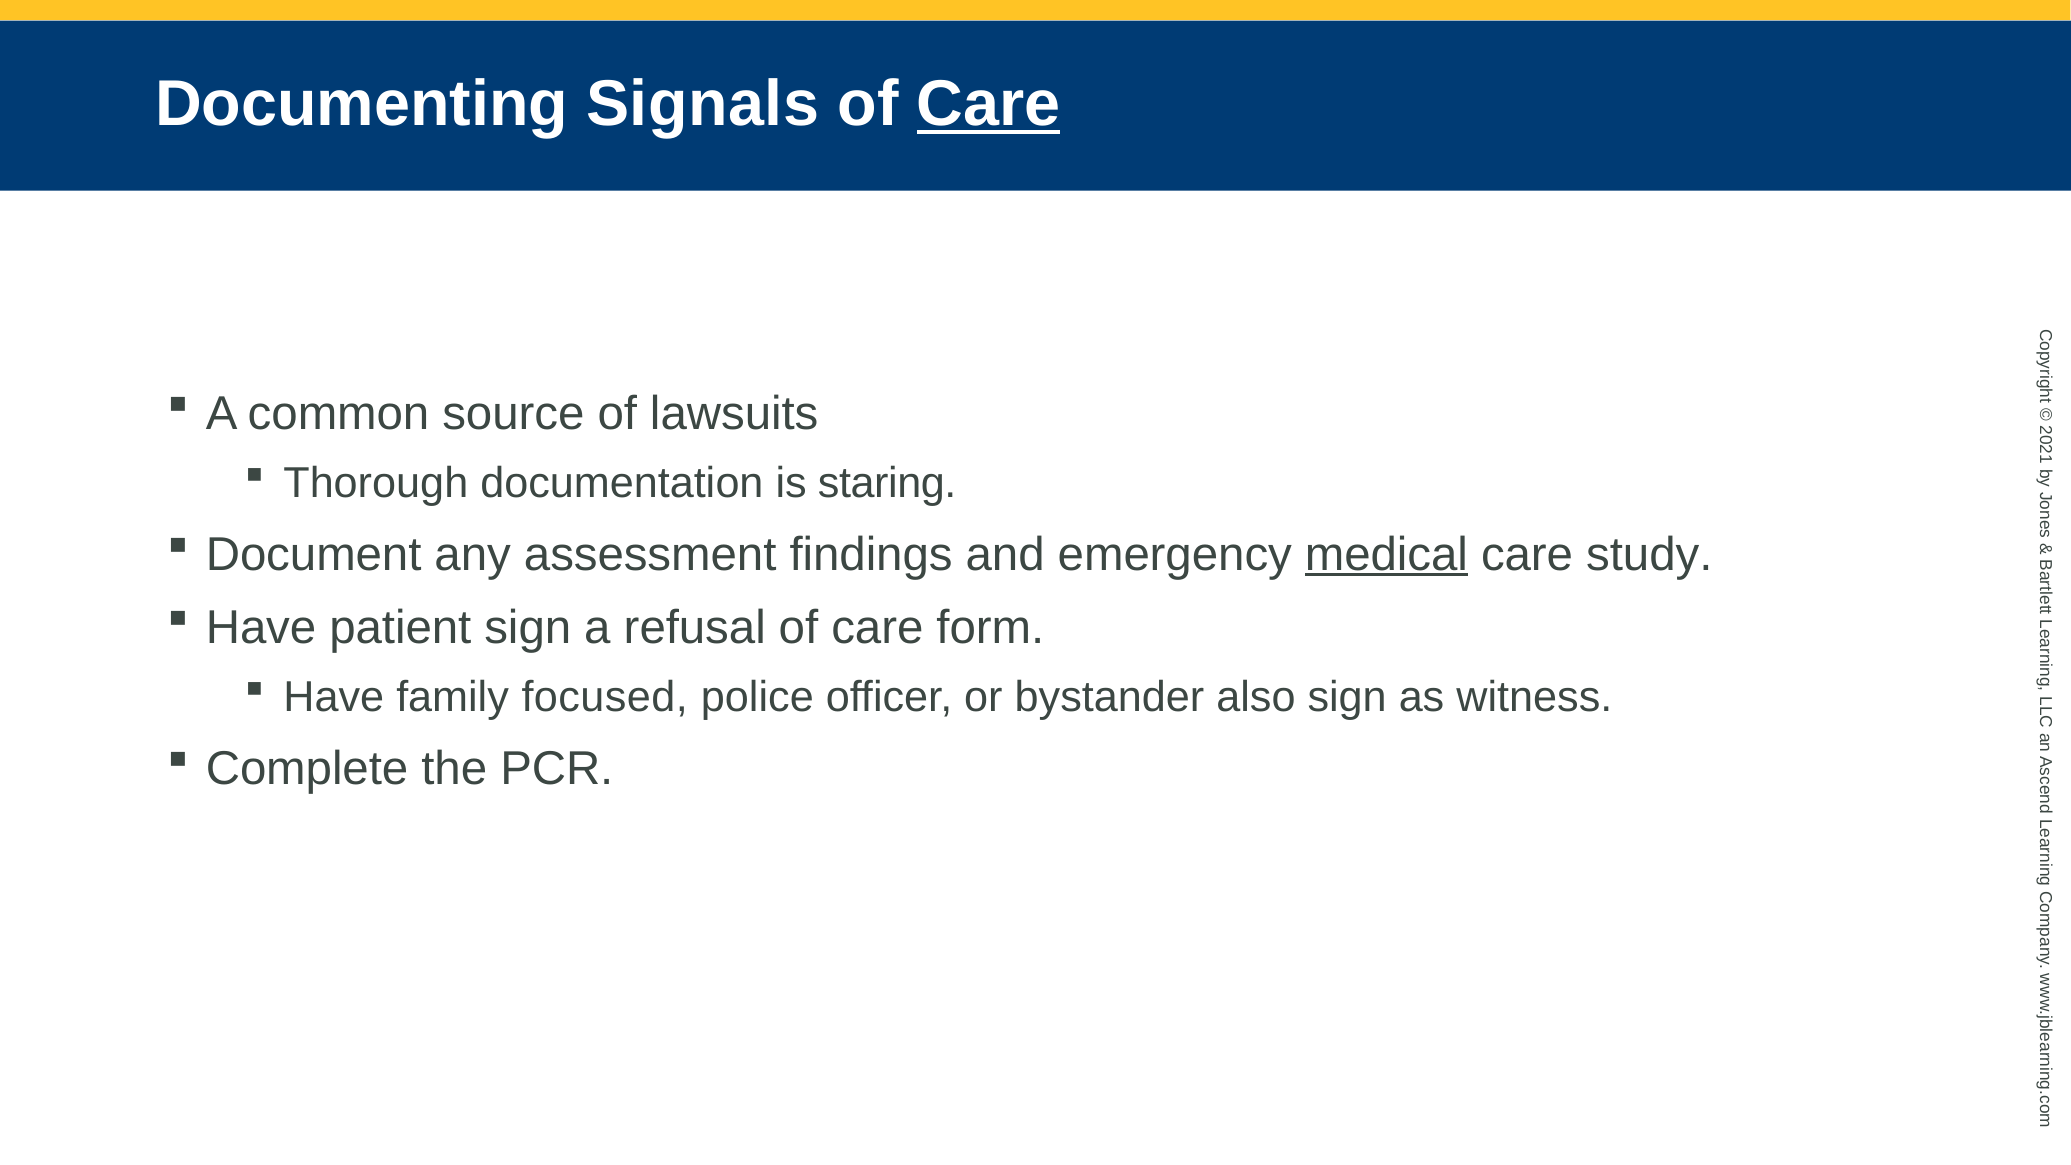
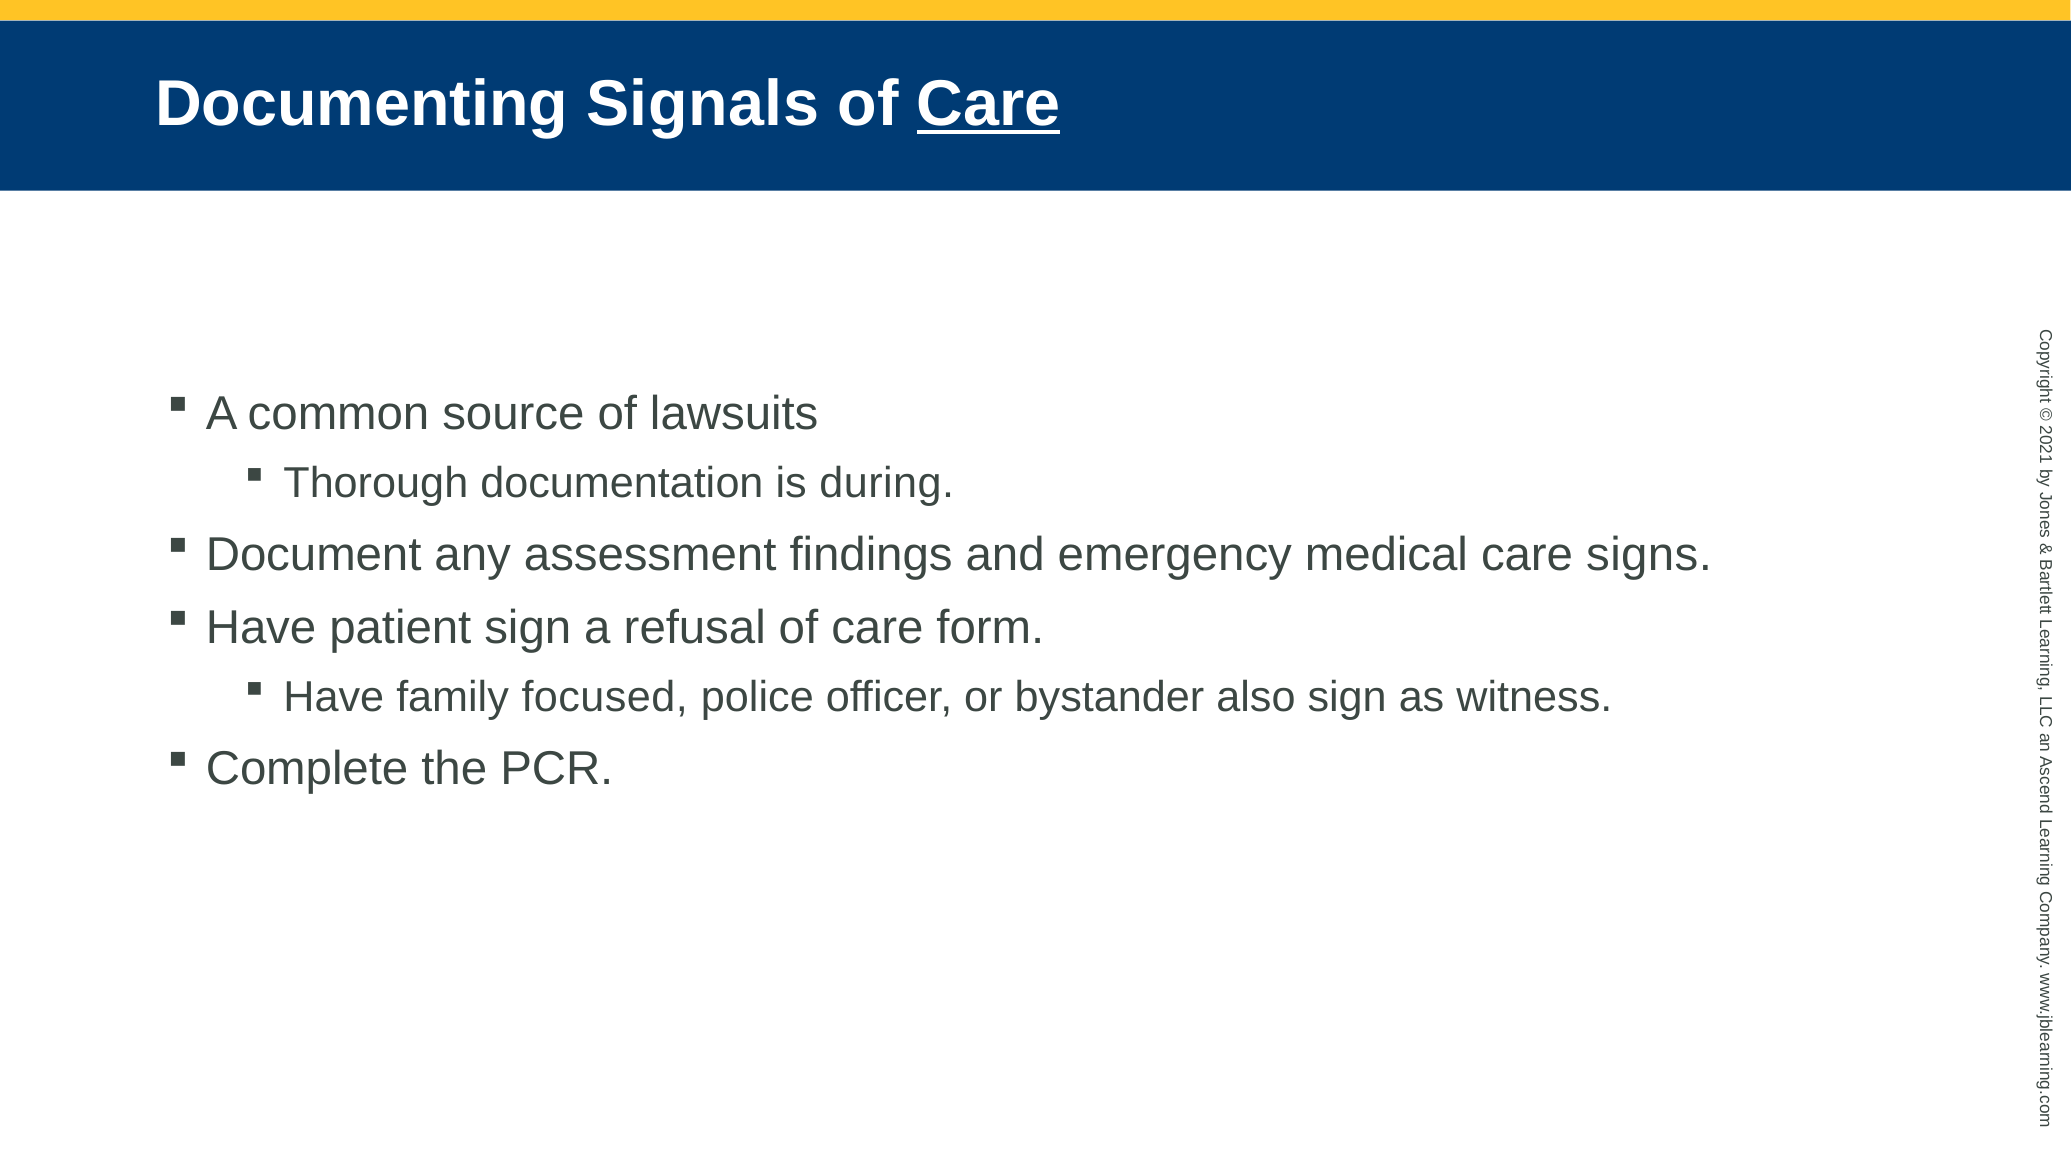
staring: staring -> during
medical underline: present -> none
study: study -> signs
